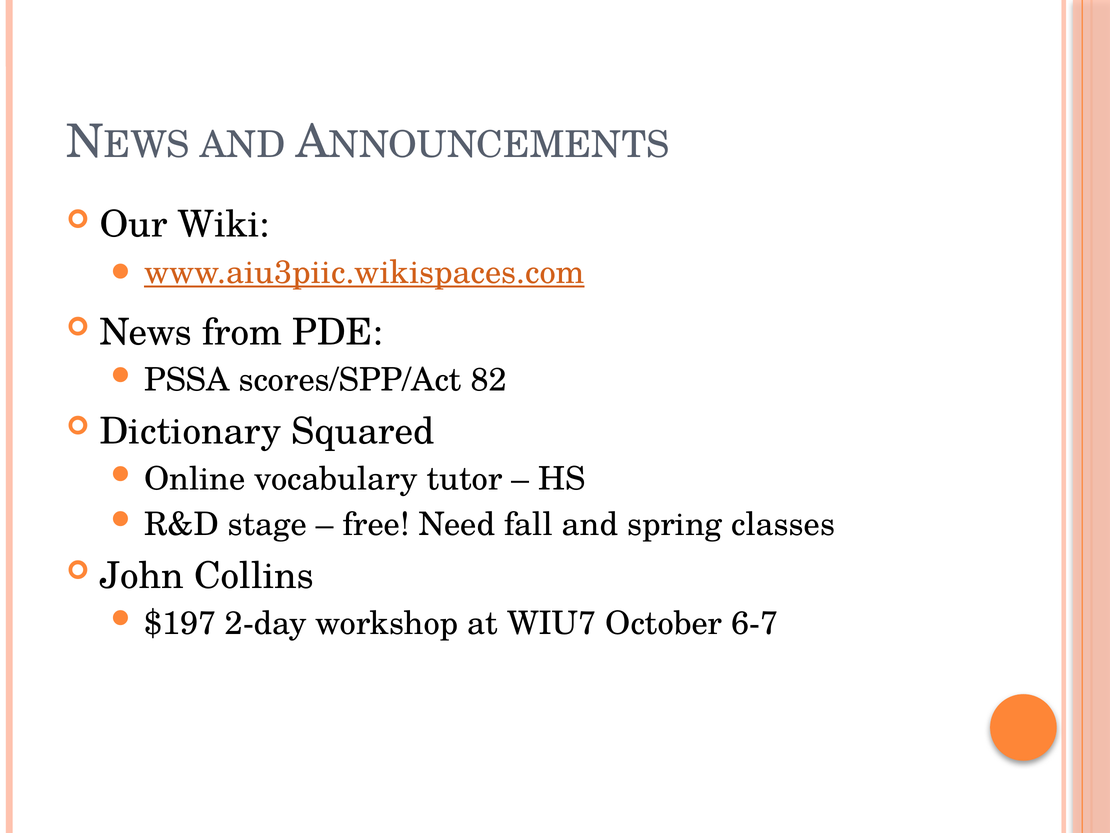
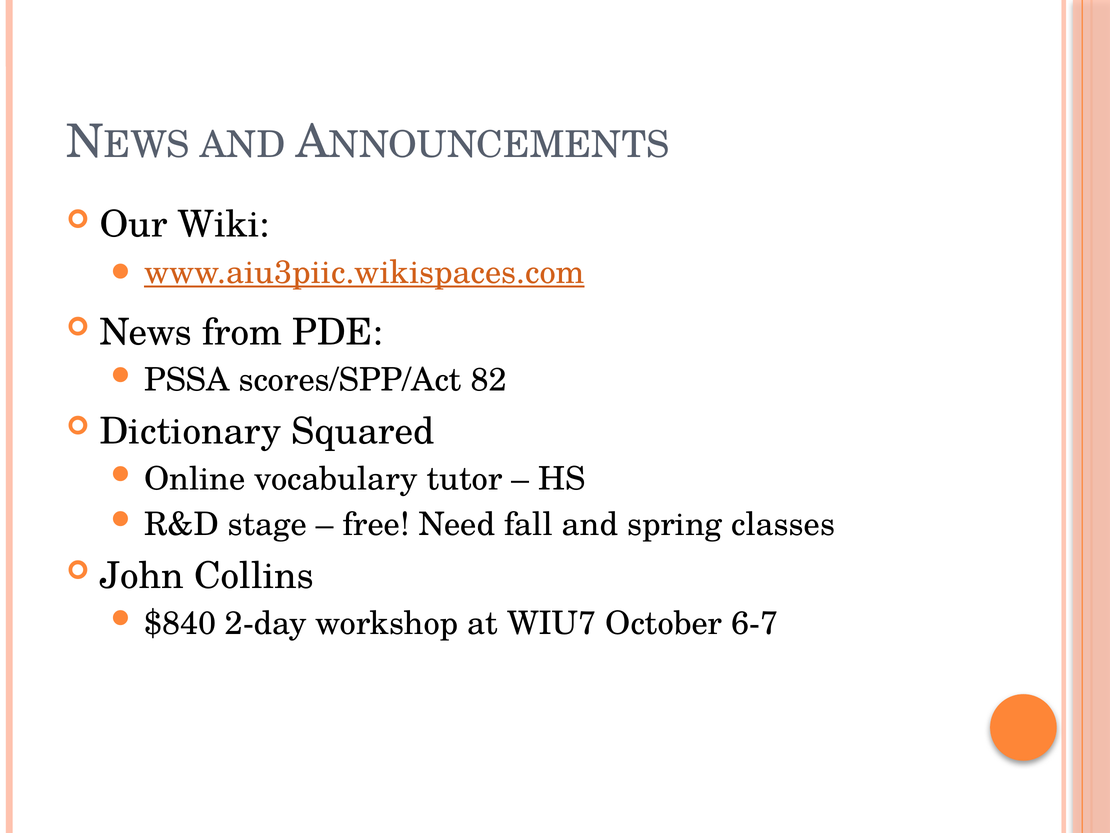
$197: $197 -> $840
